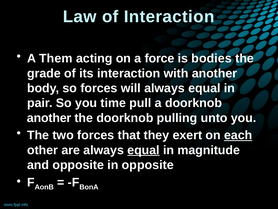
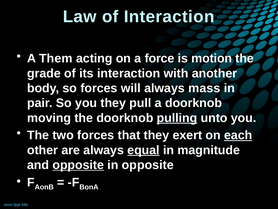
bodies: bodies -> motion
will always equal: equal -> mass
you time: time -> they
another at (49, 118): another -> moving
pulling underline: none -> present
opposite at (78, 165) underline: none -> present
